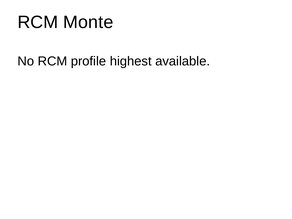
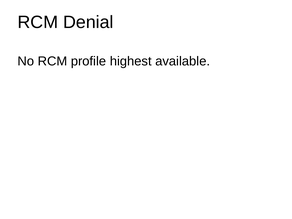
Monte: Monte -> Denial
